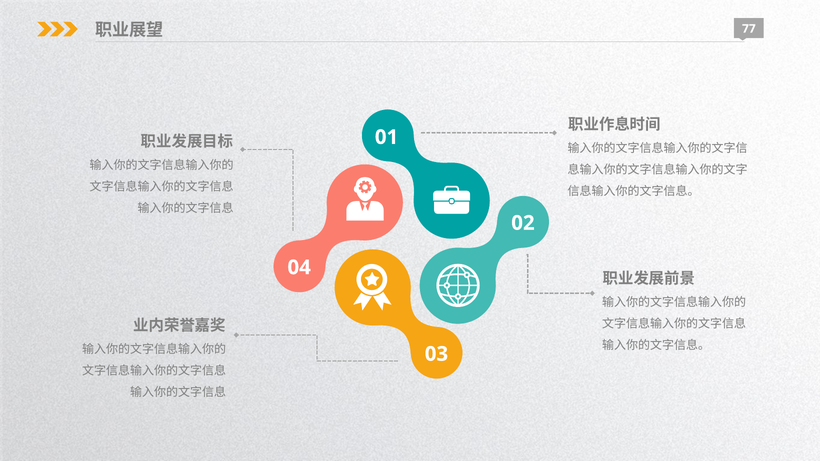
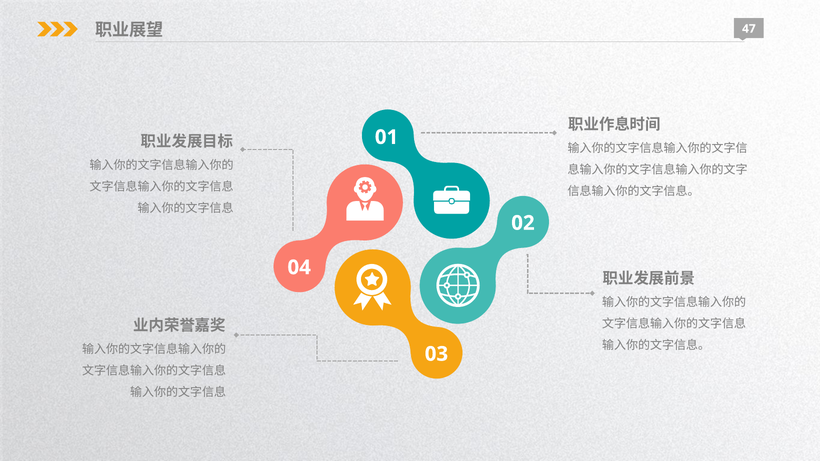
77: 77 -> 47
